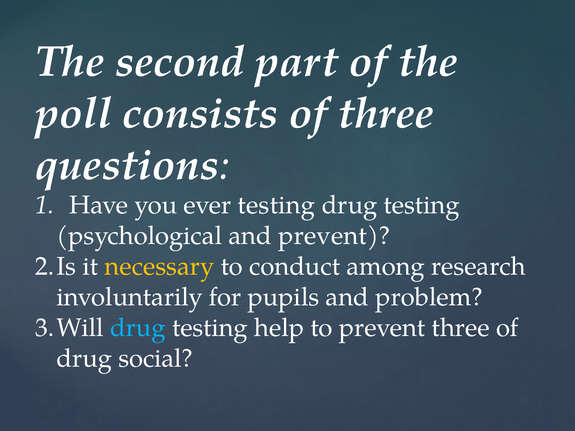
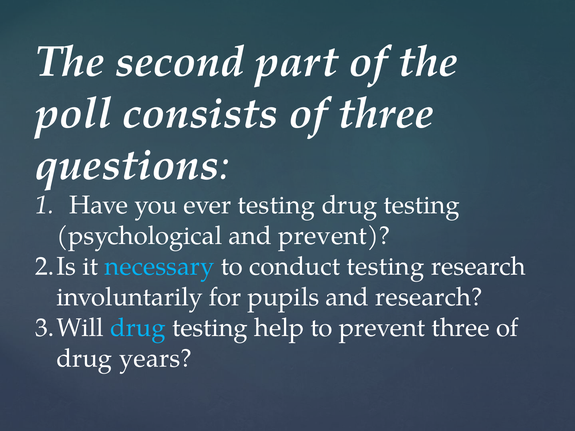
necessary colour: yellow -> light blue
conduct among: among -> testing
and problem: problem -> research
social: social -> years
